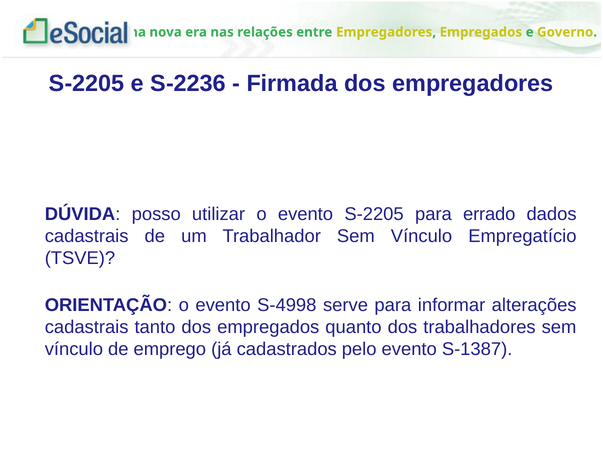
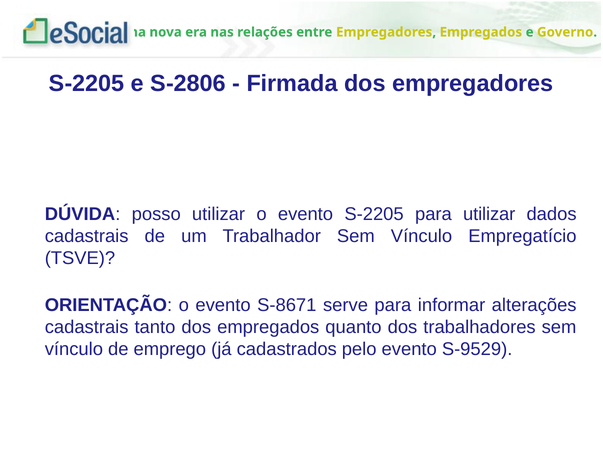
S-2236: S-2236 -> S-2806
para errado: errado -> utilizar
S-4998: S-4998 -> S-8671
S-1387: S-1387 -> S-9529
